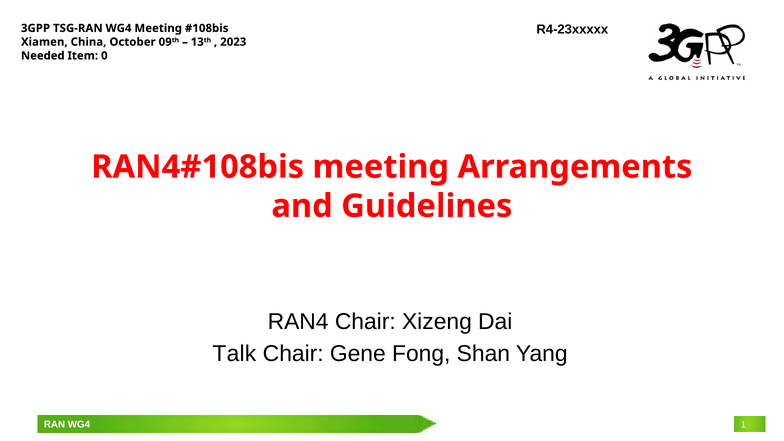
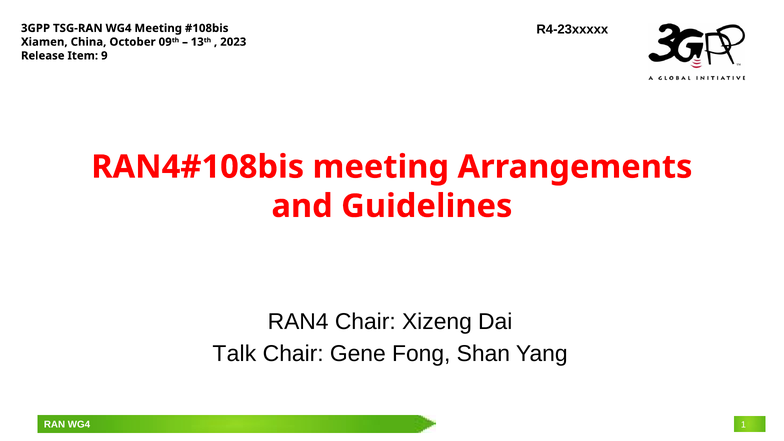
Needed: Needed -> Release
0: 0 -> 9
